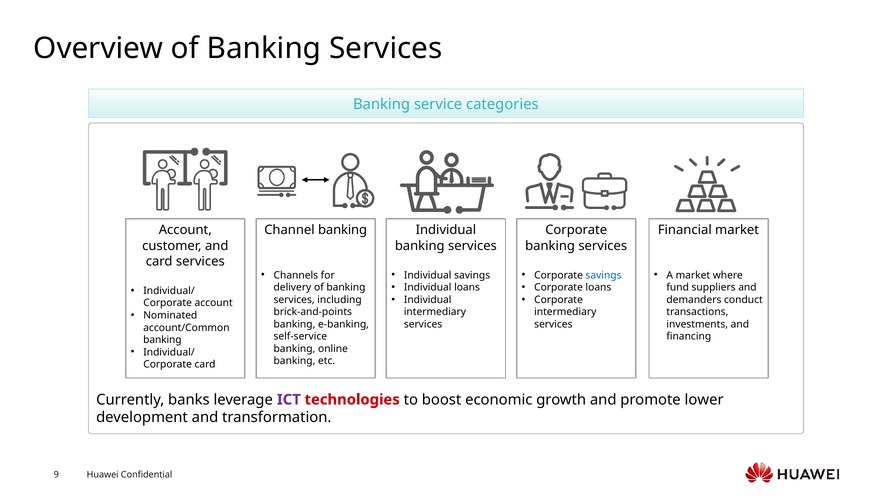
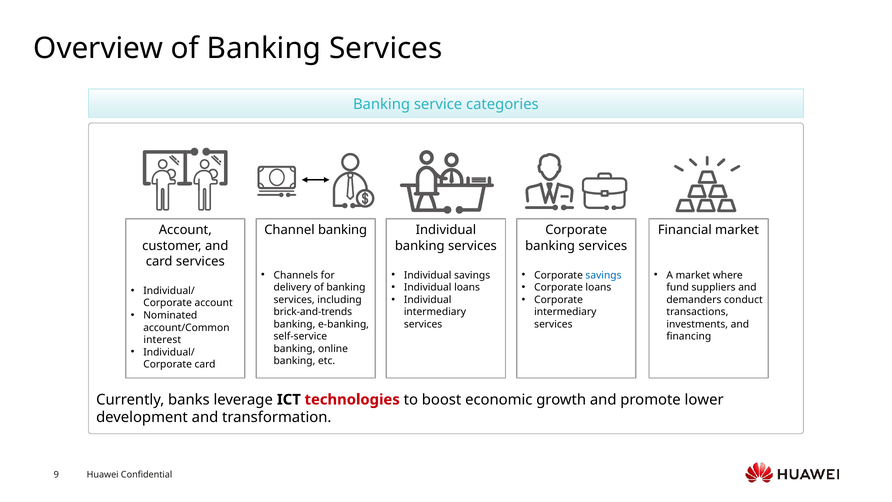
brick-and-points: brick-and-points -> brick-and-trends
banking at (162, 340): banking -> interest
ICT colour: purple -> black
